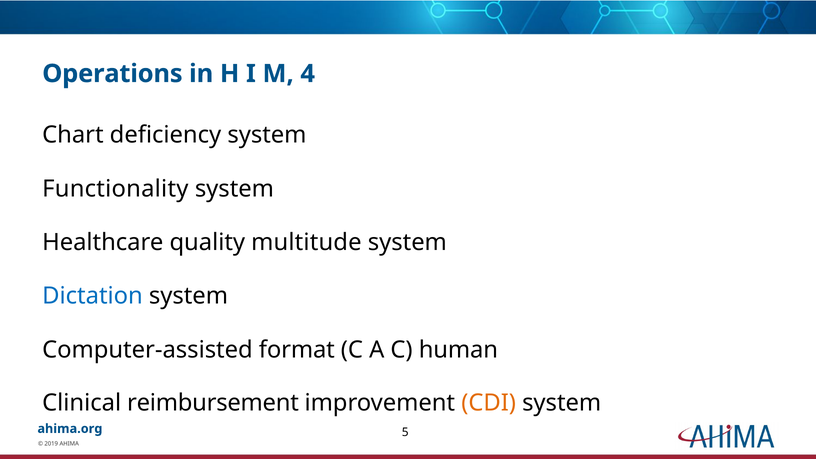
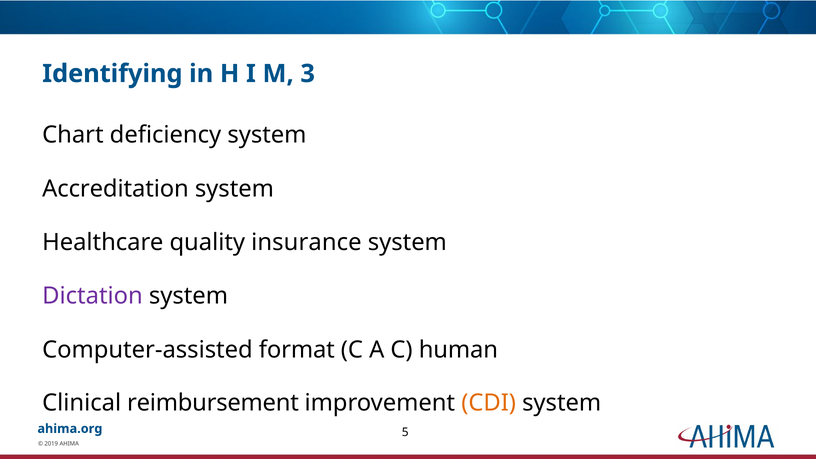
Operations: Operations -> Identifying
4: 4 -> 3
Functionality: Functionality -> Accreditation
multitude: multitude -> insurance
Dictation colour: blue -> purple
